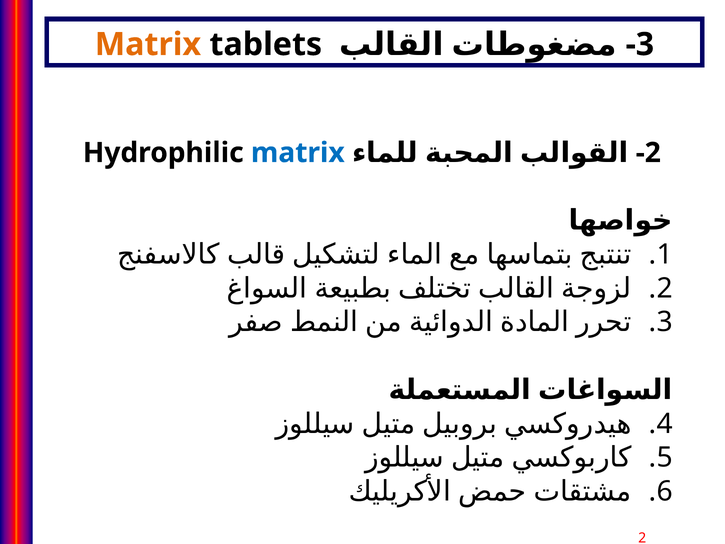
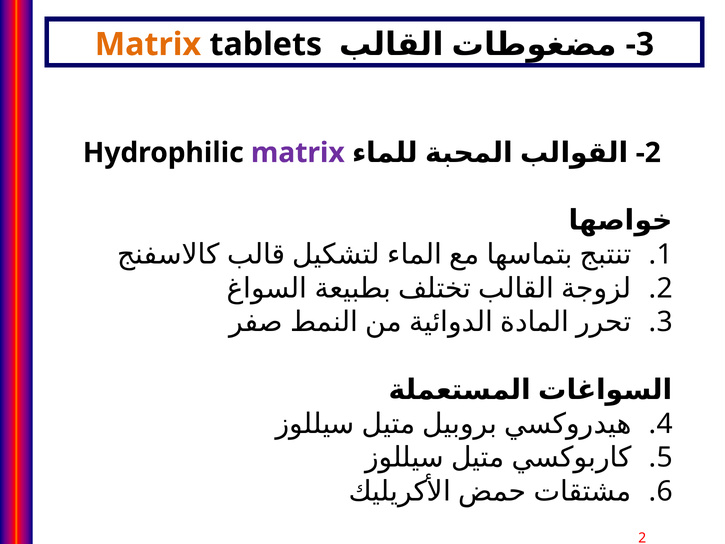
matrix at (298, 153) colour: blue -> purple
